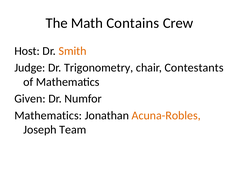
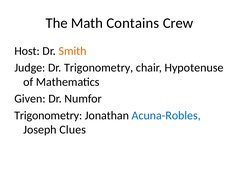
Contestants: Contestants -> Hypotenuse
Mathematics at (48, 116): Mathematics -> Trigonometry
Acuna-Robles colour: orange -> blue
Team: Team -> Clues
